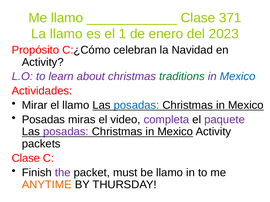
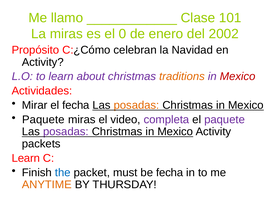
371: 371 -> 101
La llamo: llamo -> miras
1: 1 -> 0
2023: 2023 -> 2002
traditions colour: green -> orange
Mexico at (238, 77) colour: blue -> red
el llamo: llamo -> fecha
posadas at (136, 105) colour: blue -> orange
Posadas at (43, 120): Posadas -> Paquete
Clase at (26, 159): Clase -> Learn
the colour: purple -> blue
be llamo: llamo -> fecha
